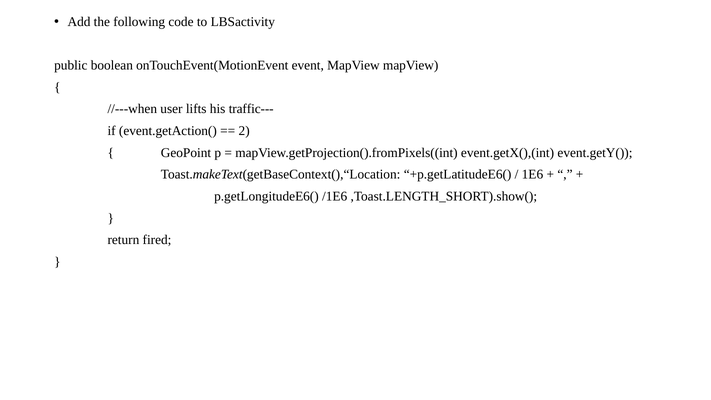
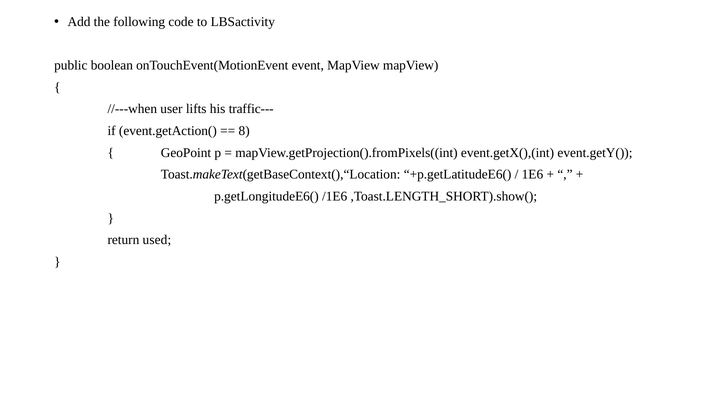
2: 2 -> 8
fired: fired -> used
